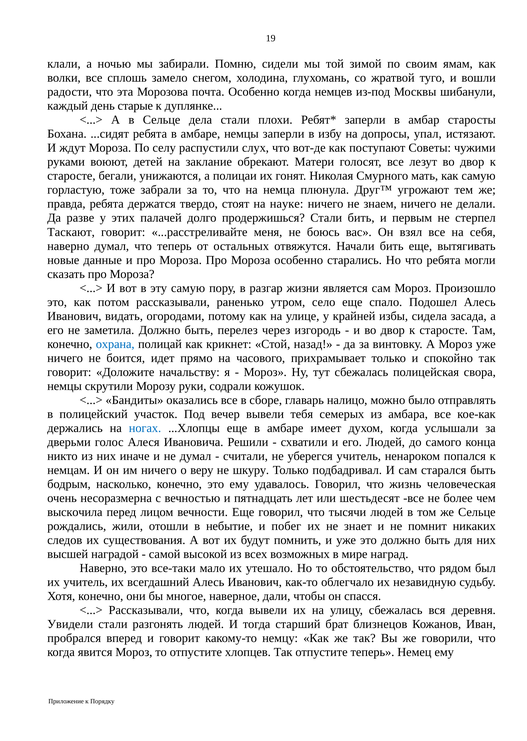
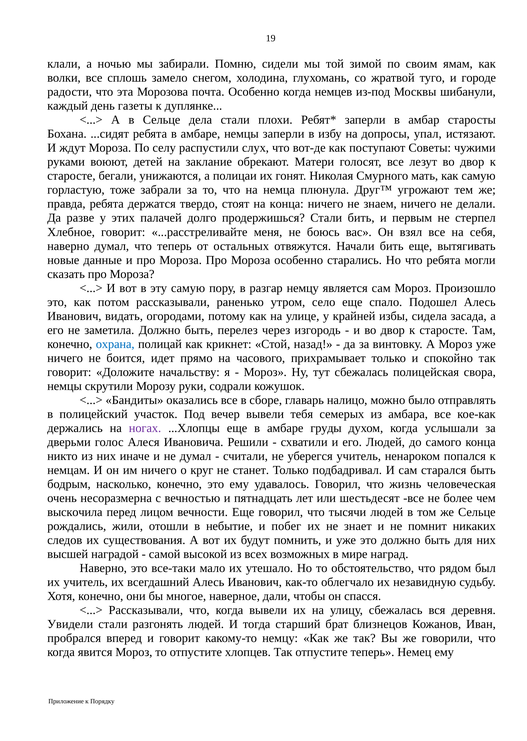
вошли: вошли -> городе
старые: старые -> газеты
на науке: науке -> конца
Таскают: Таскают -> Хлебное
разгар жизни: жизни -> немцу
ногах colour: blue -> purple
имеет: имеет -> груды
веру: веру -> круг
шкуру: шкуру -> станет
